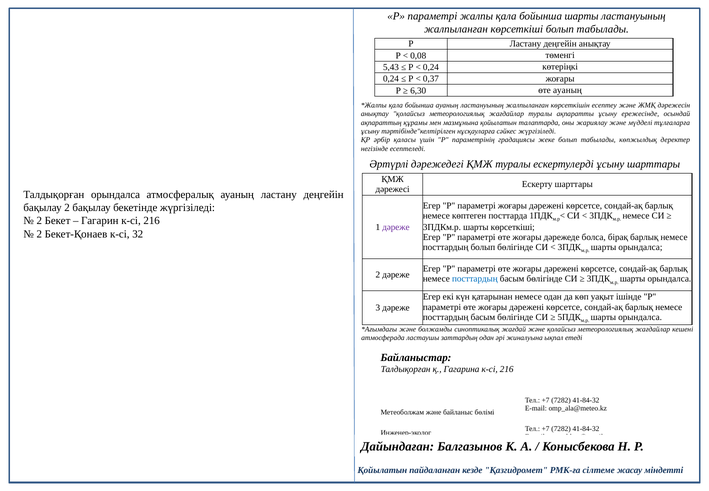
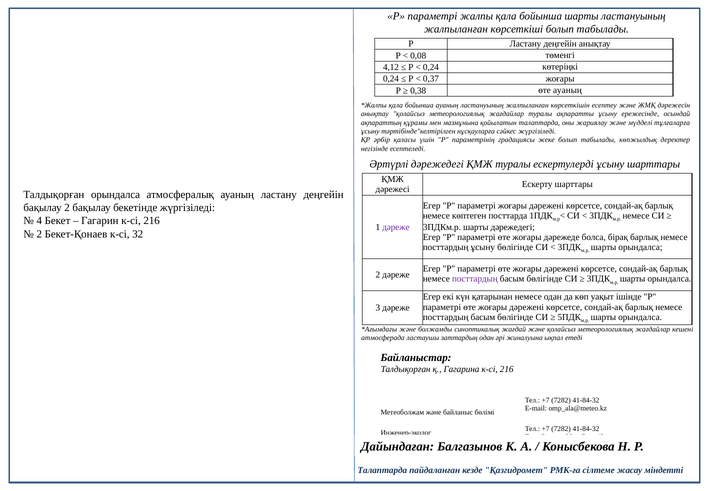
5,43: 5,43 -> 4,12
6,30: 6,30 -> 0,38
2 at (39, 221): 2 -> 4
шарты көрсеткіші: көрсеткіші -> дәрежедегі
посттардың болып: болып -> ұсыну
посттардың at (475, 279) colour: blue -> purple
Қойылатын at (382, 470): Қойылатын -> Талаптарда
